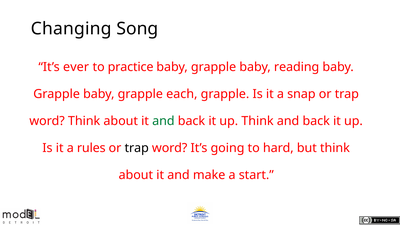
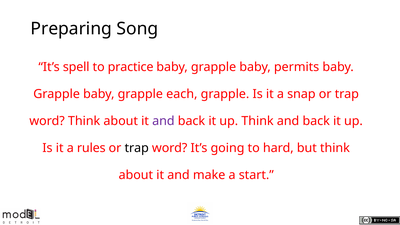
Changing: Changing -> Preparing
ever: ever -> spell
reading: reading -> permits
and at (163, 121) colour: green -> purple
